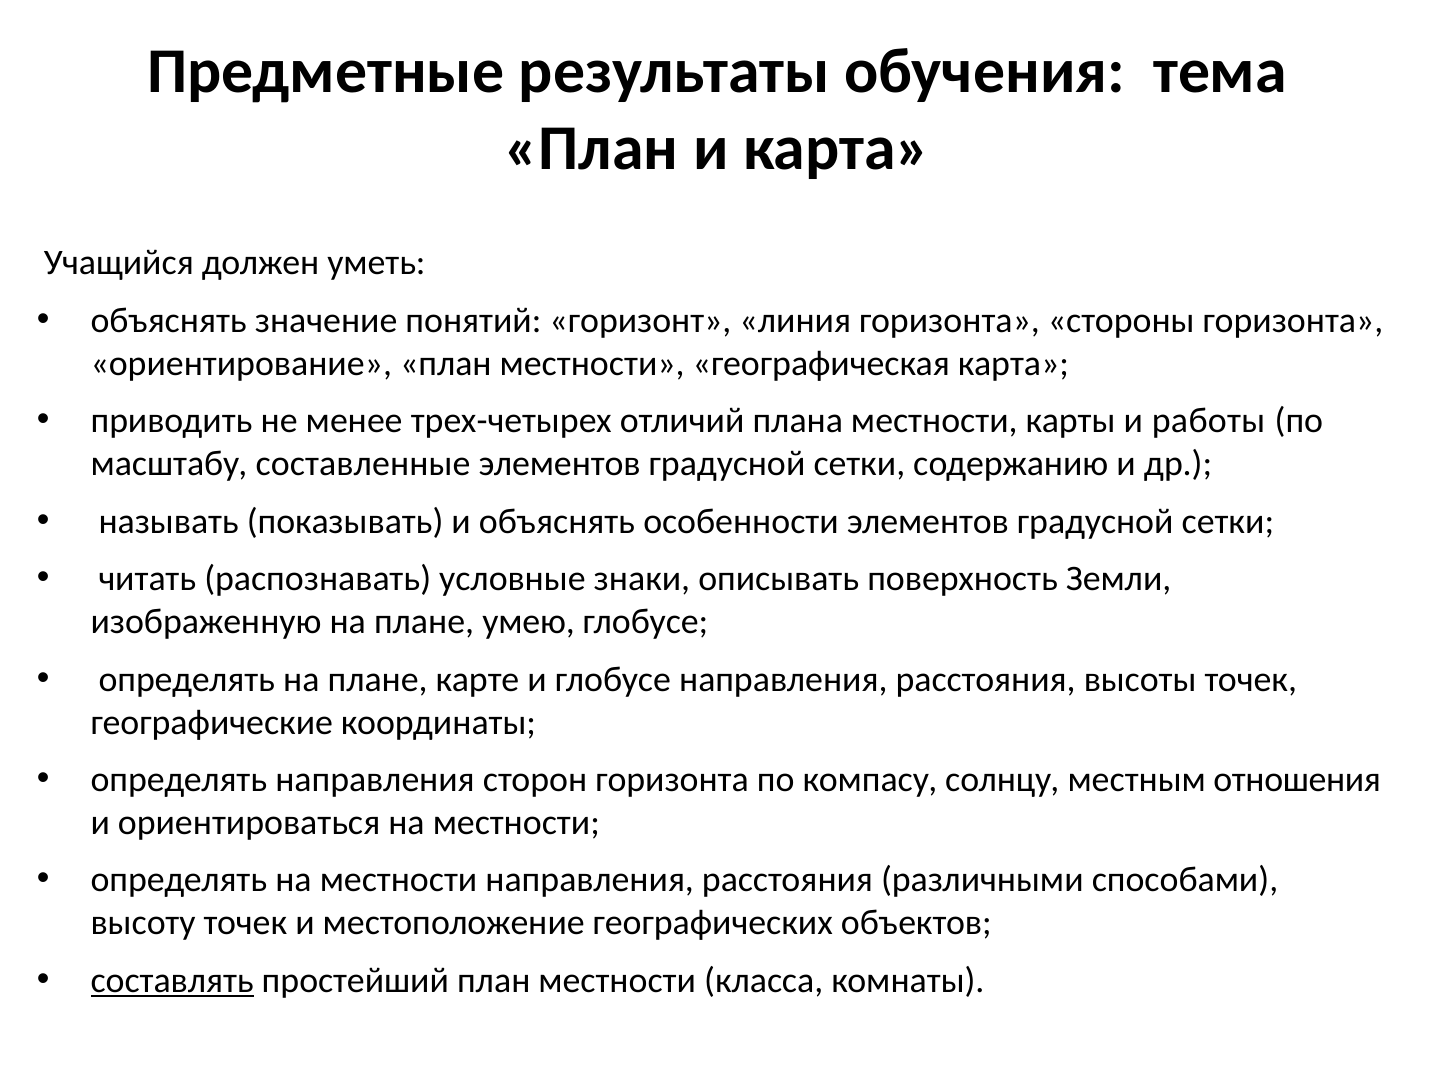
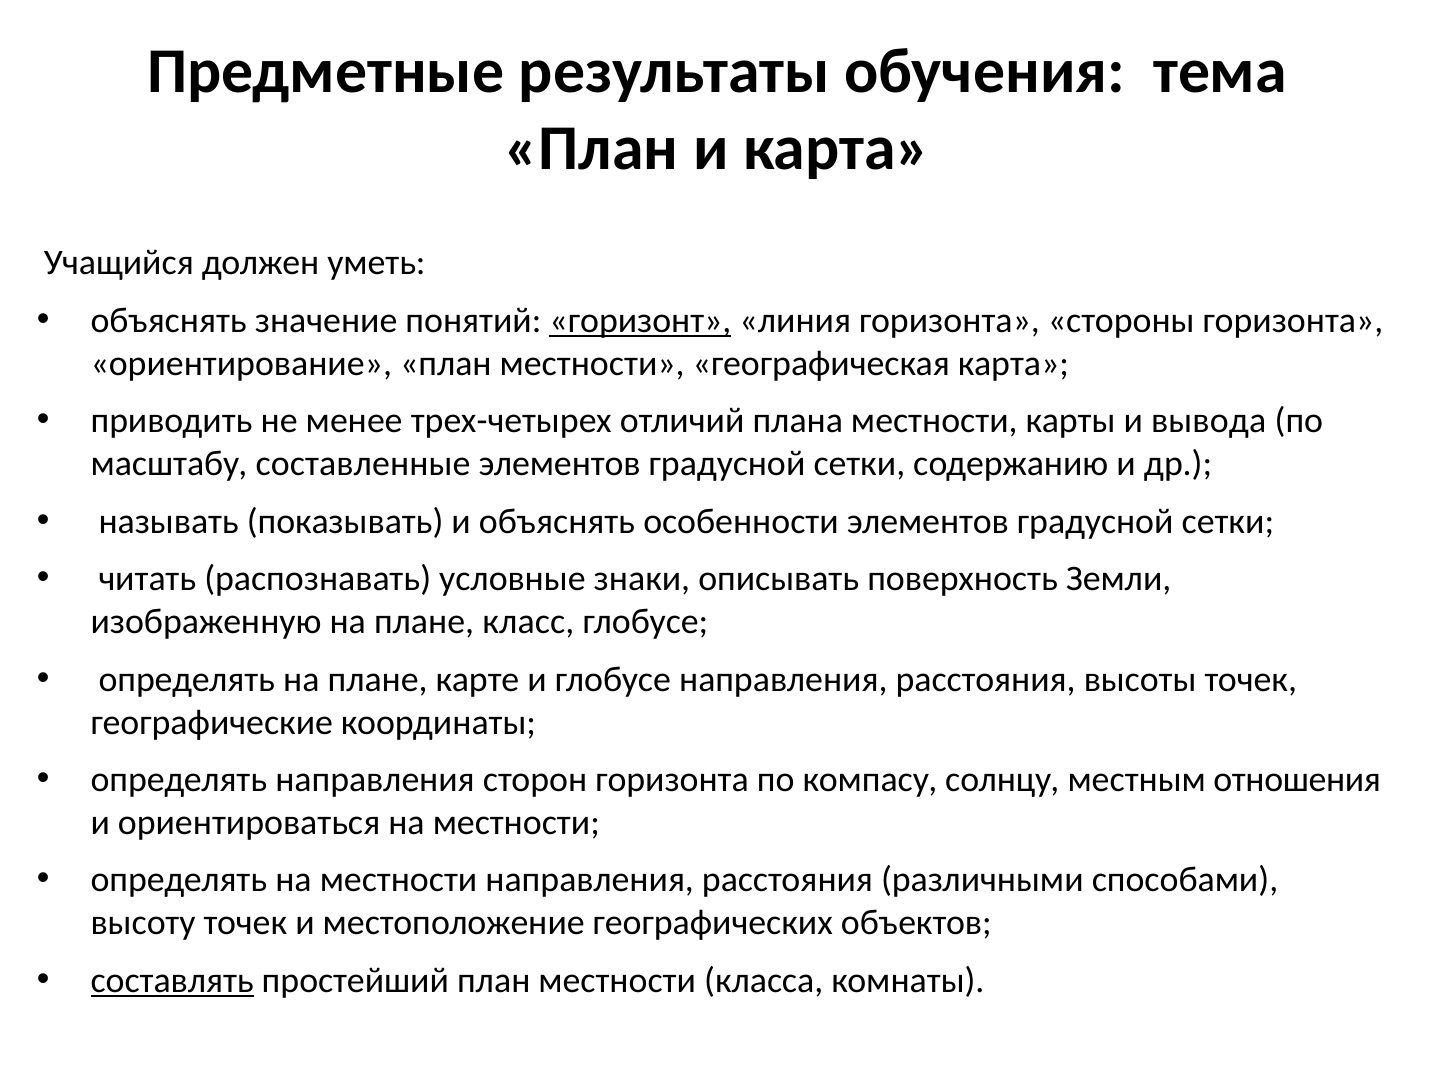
горизонт underline: none -> present
работы: работы -> вывода
умею: умею -> класс
